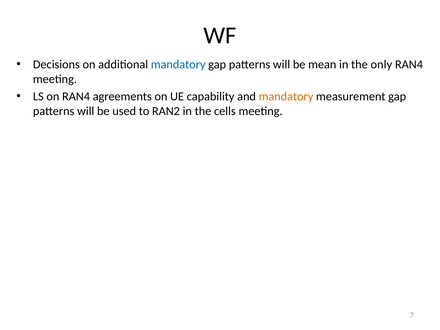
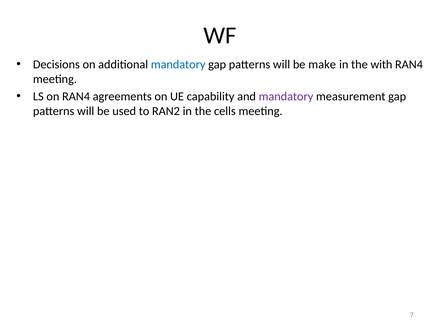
mean: mean -> make
only: only -> with
mandatory at (286, 96) colour: orange -> purple
